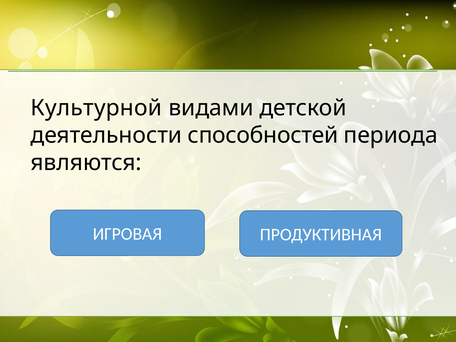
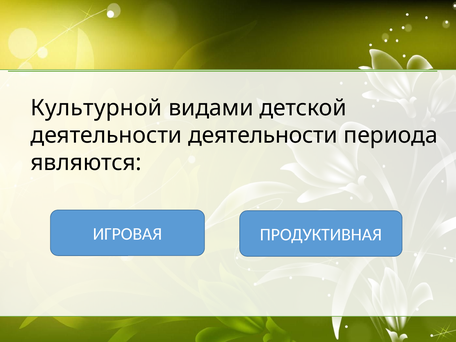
деятельности способностей: способностей -> деятельности
